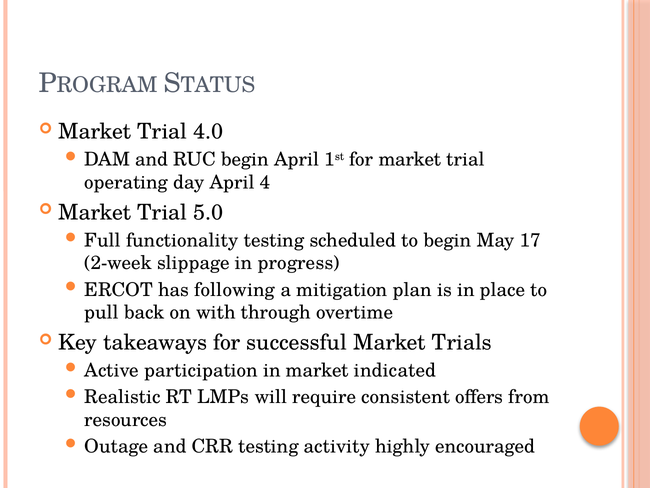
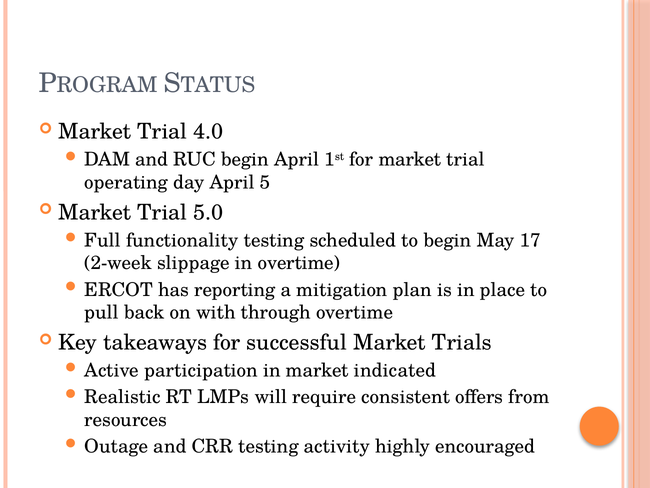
4: 4 -> 5
in progress: progress -> overtime
following: following -> reporting
